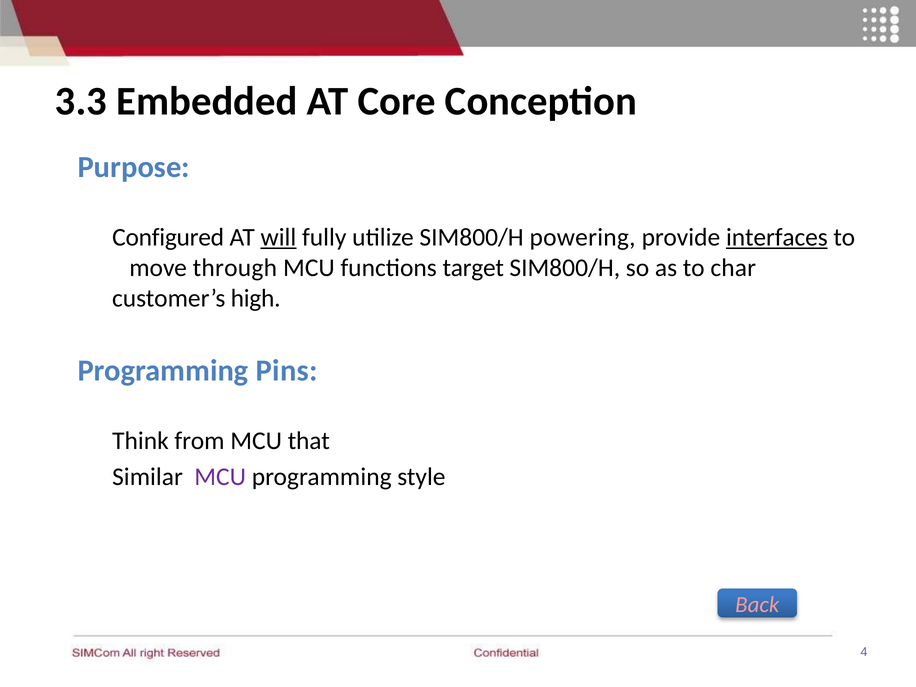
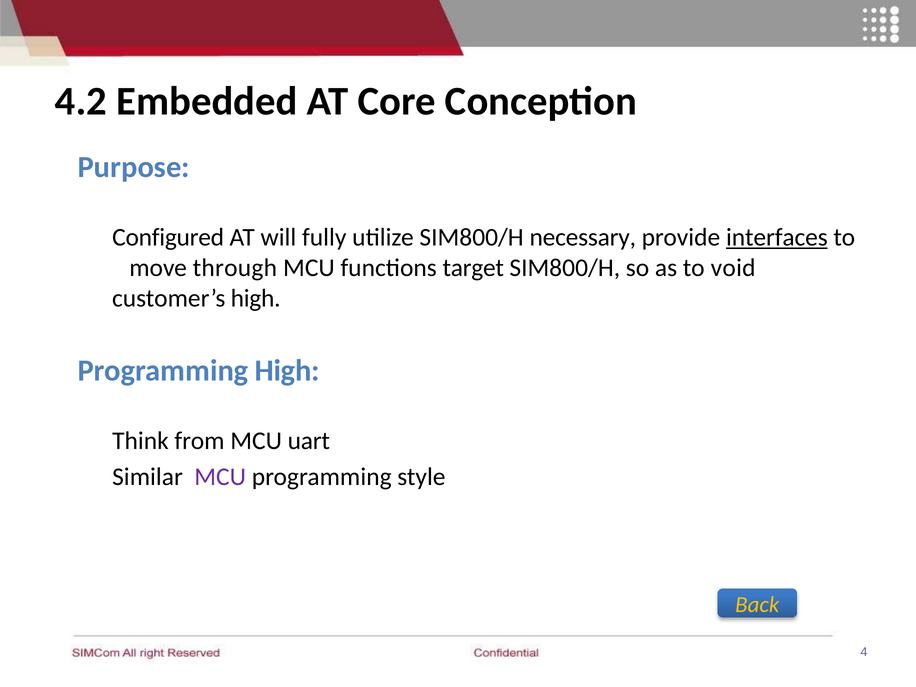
3.3: 3.3 -> 4.2
will underline: present -> none
powering: powering -> necessary
char: char -> void
Programming Pins: Pins -> High
that: that -> uart
Back colour: pink -> yellow
